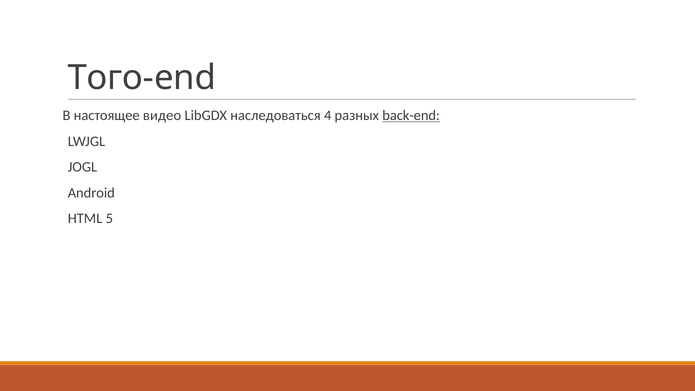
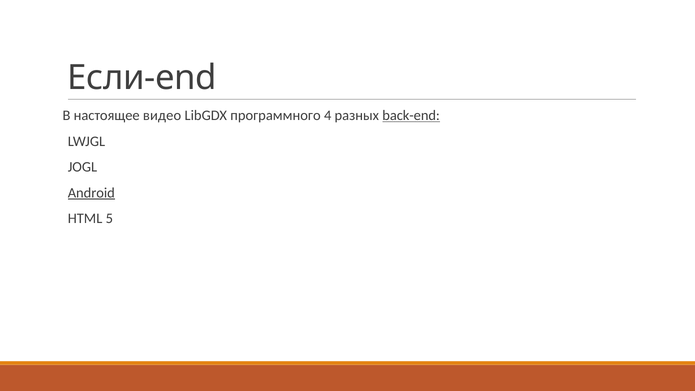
Того-end: Того-end -> Если-end
наследоваться: наследоваться -> программного
Android underline: none -> present
